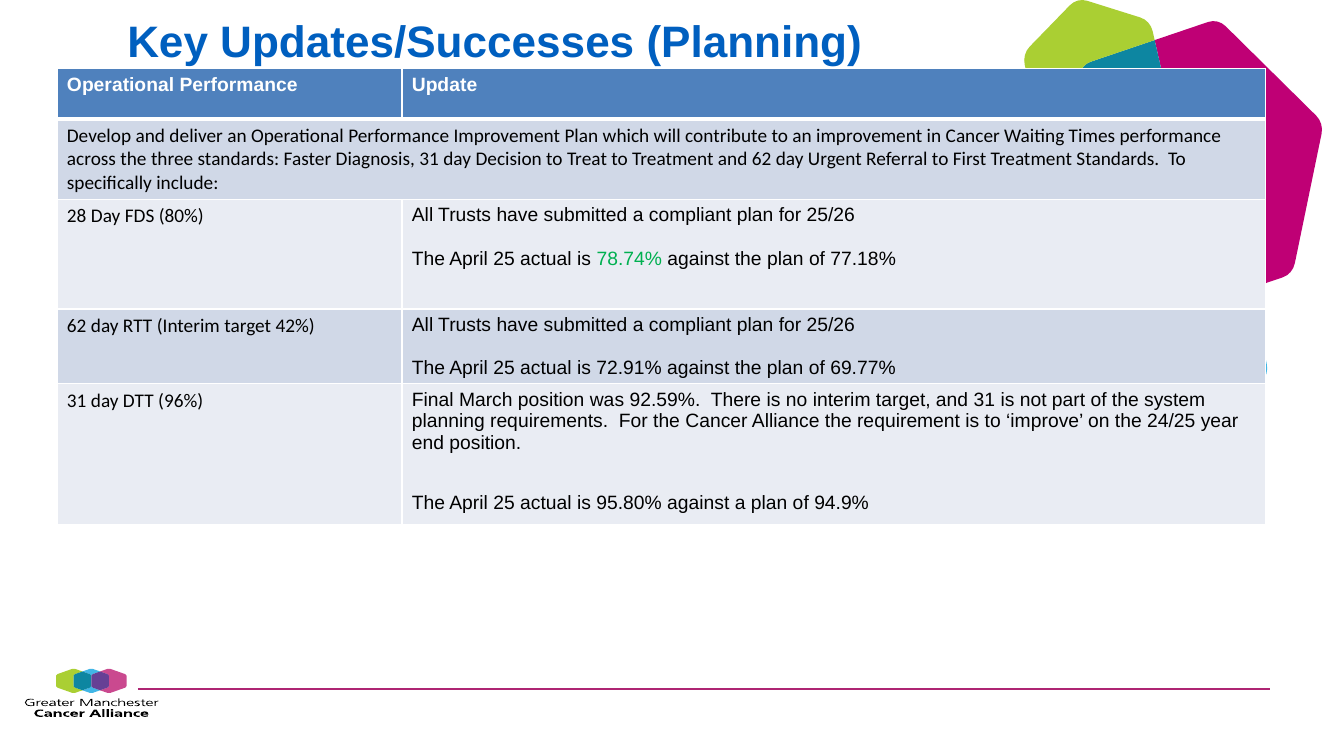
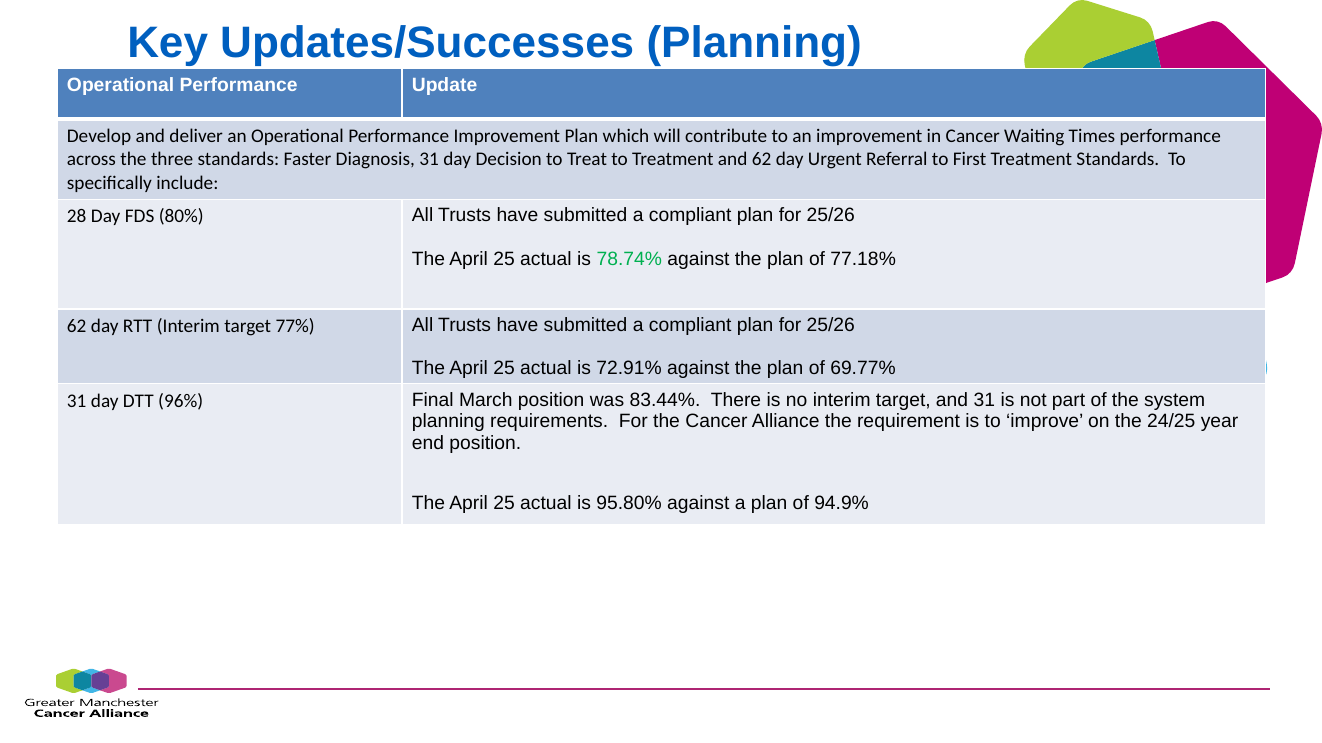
42%: 42% -> 77%
92.59%: 92.59% -> 83.44%
